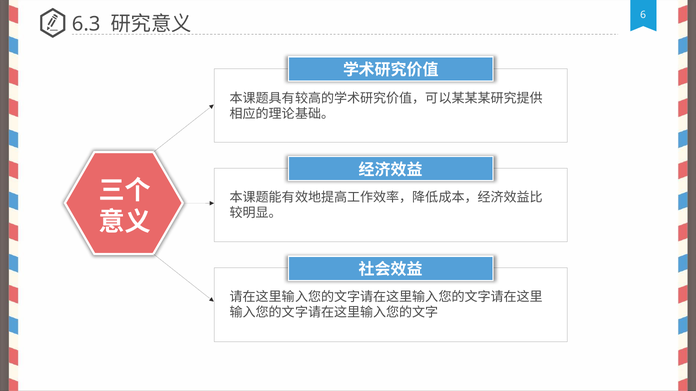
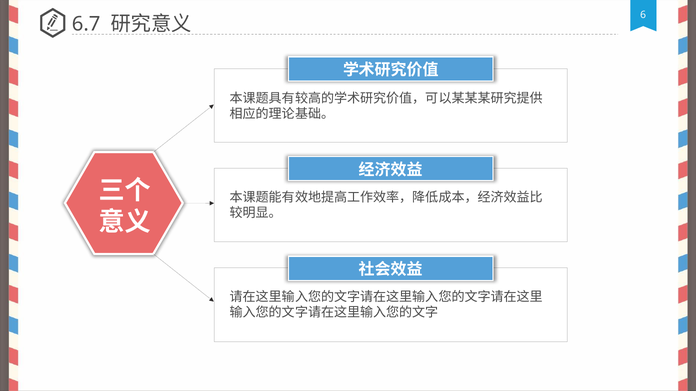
6.3: 6.3 -> 6.7
